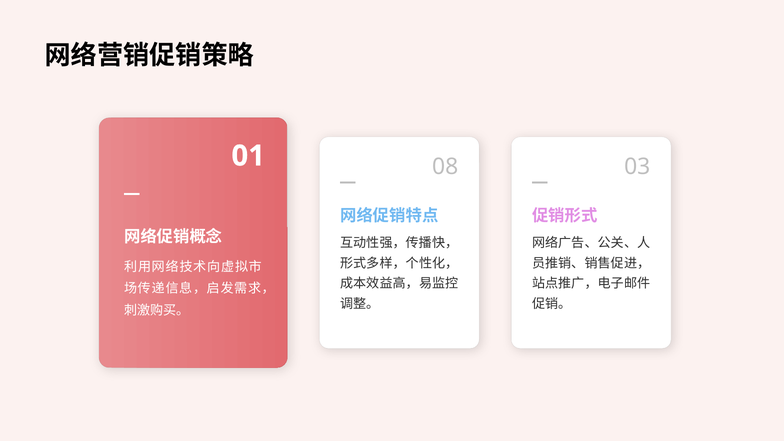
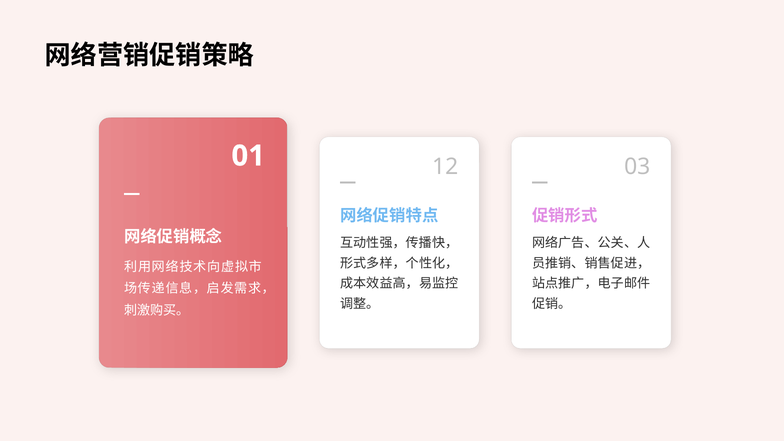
08: 08 -> 12
